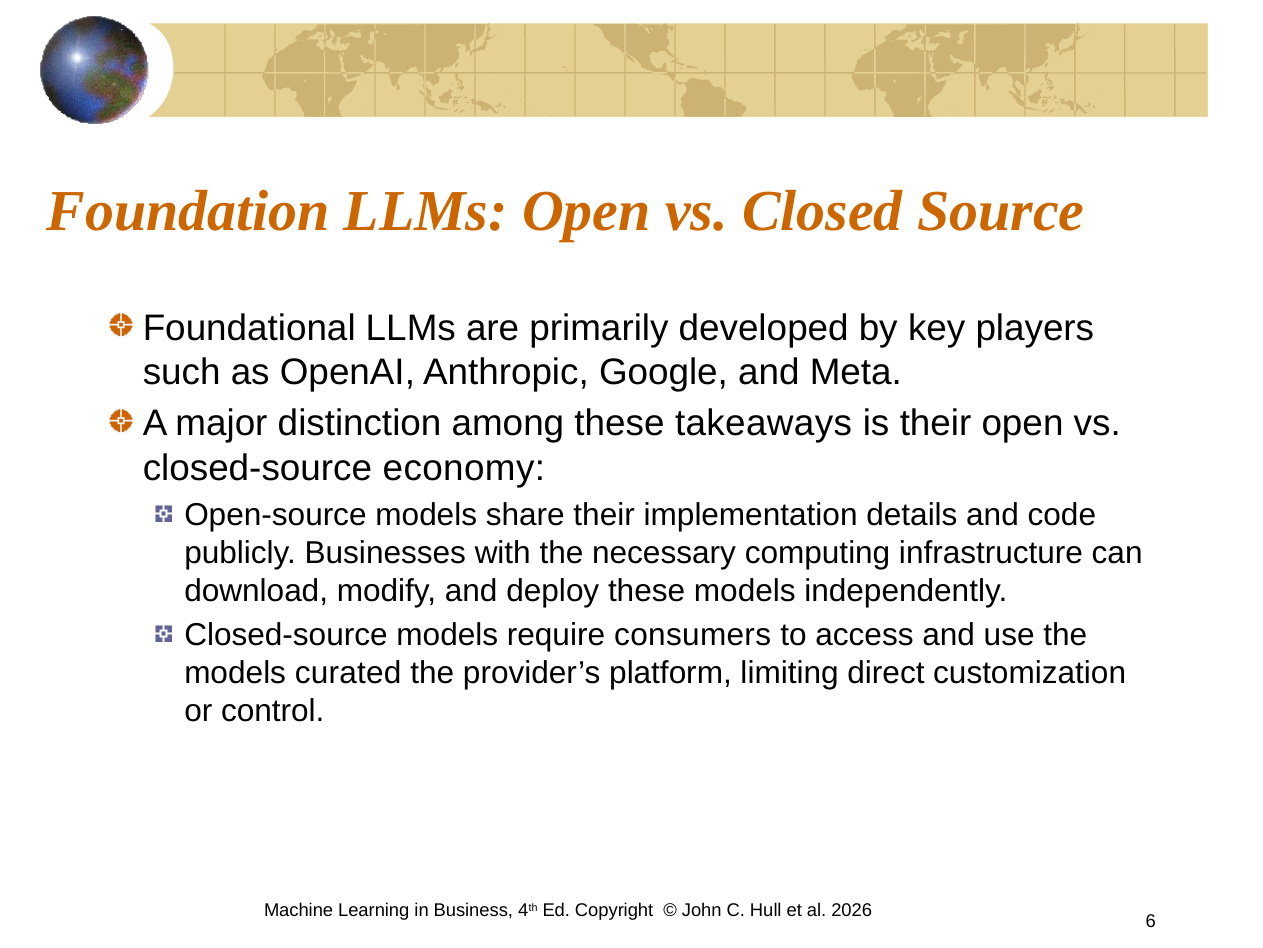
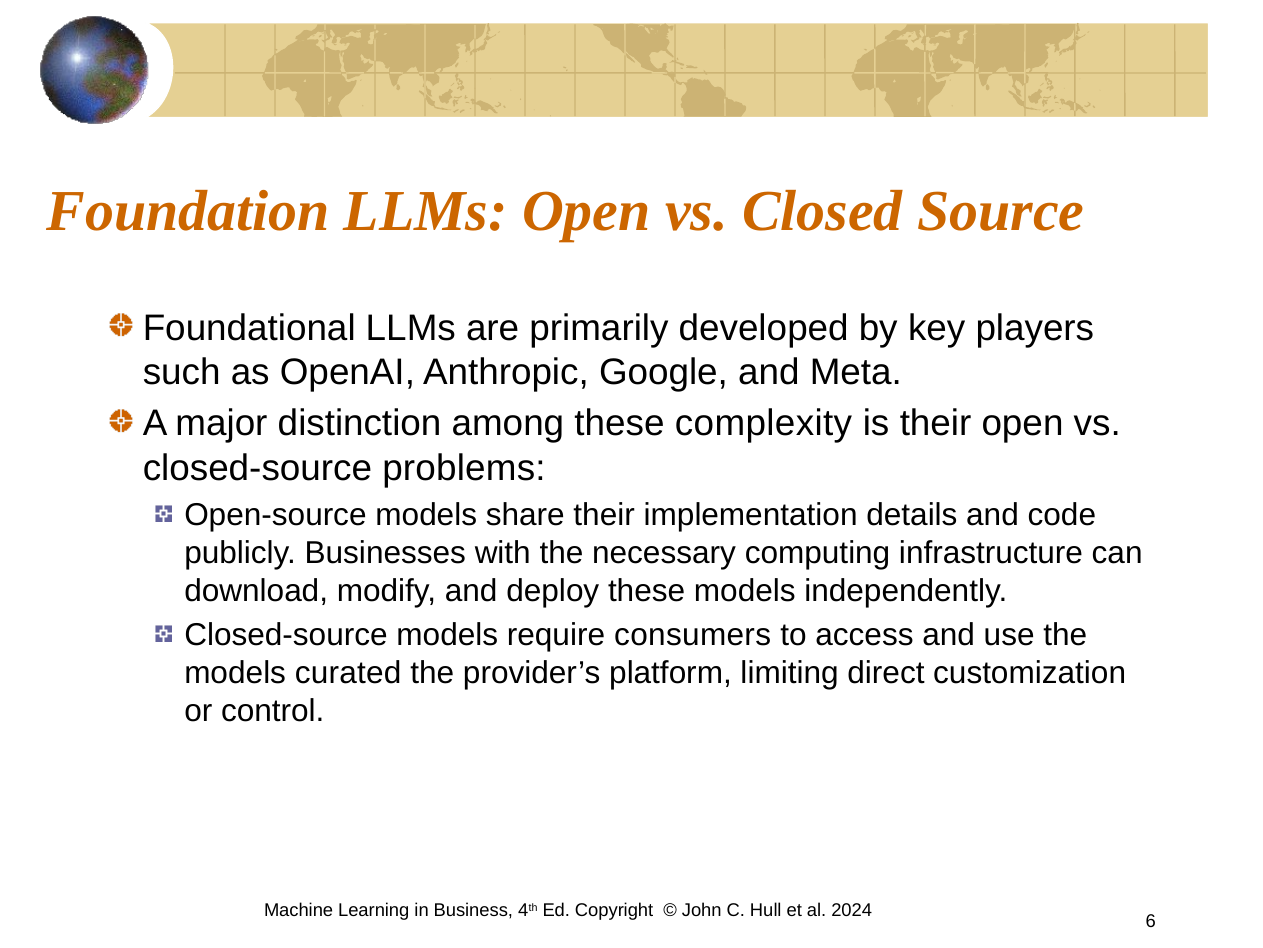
takeaways: takeaways -> complexity
economy: economy -> problems
2026: 2026 -> 2024
